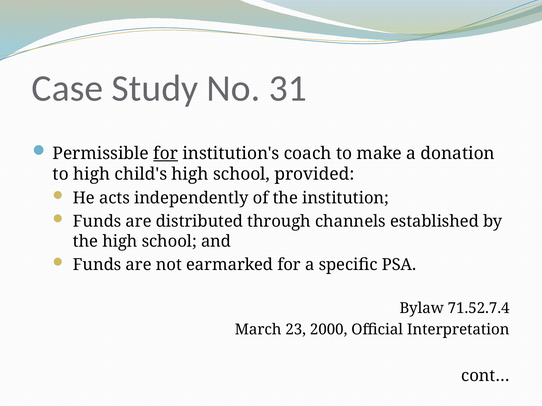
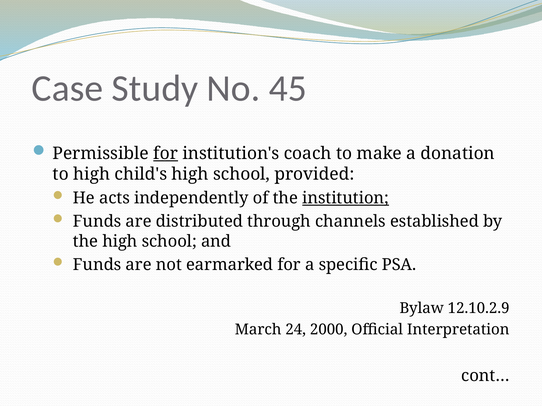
31: 31 -> 45
institution underline: none -> present
71.52.7.4: 71.52.7.4 -> 12.10.2.9
23: 23 -> 24
